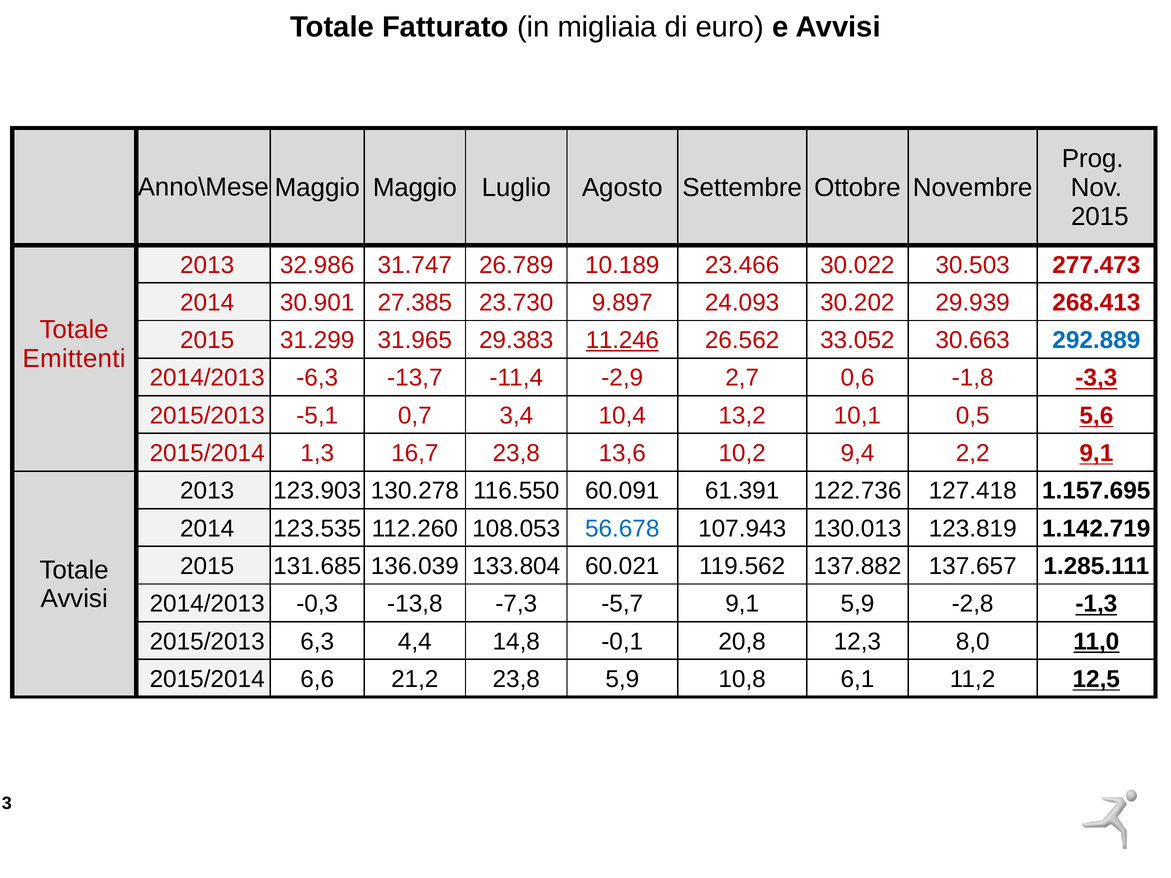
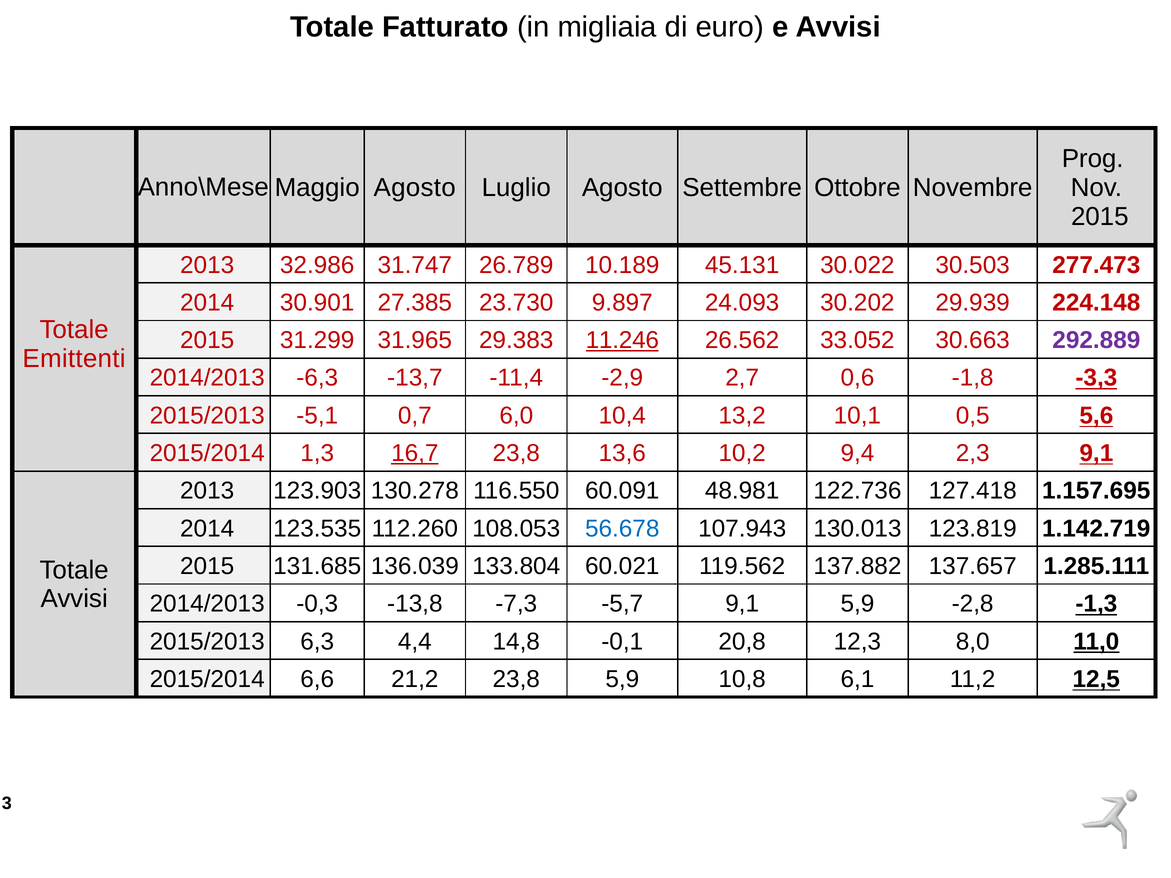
Maggio at (415, 188): Maggio -> Agosto
23.466: 23.466 -> 45.131
268.413: 268.413 -> 224.148
292.889 colour: blue -> purple
3,4: 3,4 -> 6,0
16,7 underline: none -> present
2,2: 2,2 -> 2,3
61.391: 61.391 -> 48.981
